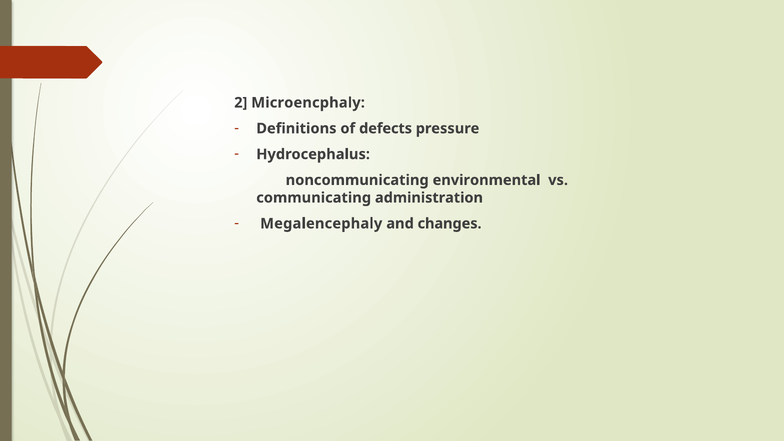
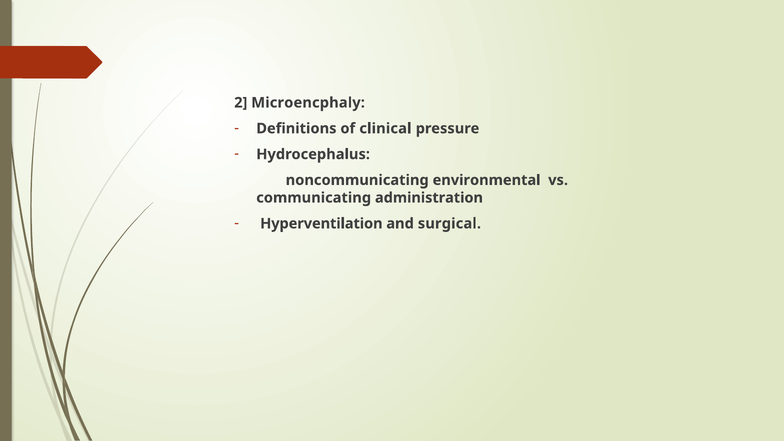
defects: defects -> clinical
Megalencephaly: Megalencephaly -> Hyperventilation
changes: changes -> surgical
